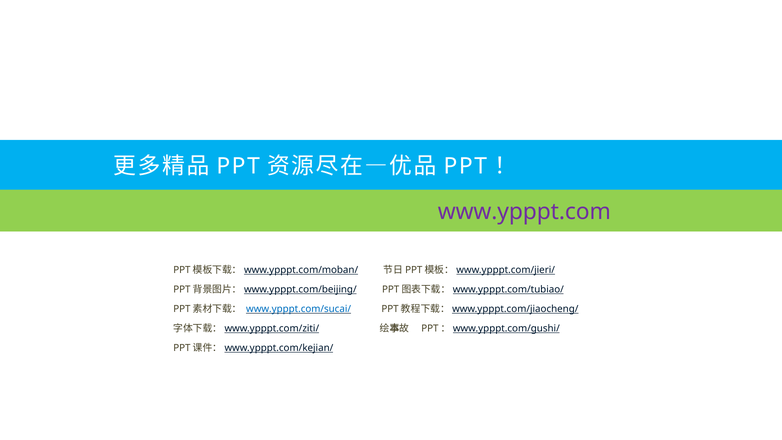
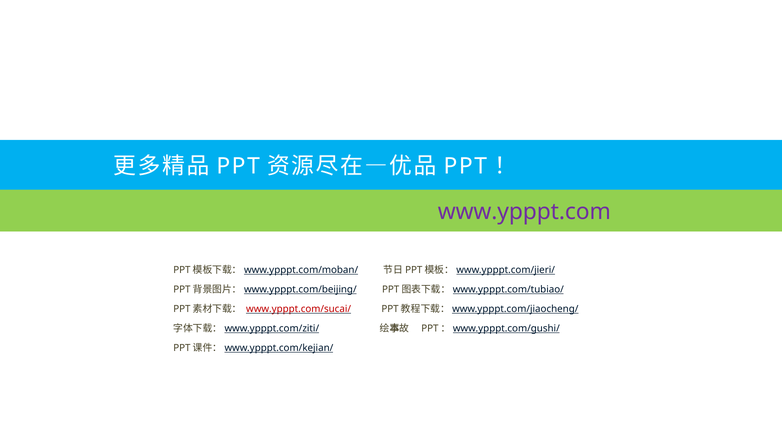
www.ypppt.com/sucai/ colour: blue -> red
